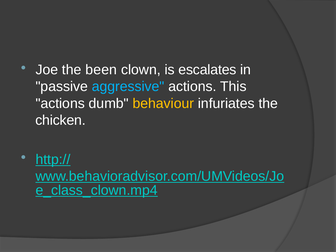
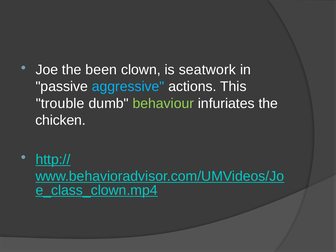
escalates: escalates -> seatwork
actions at (60, 103): actions -> trouble
behaviour colour: yellow -> light green
